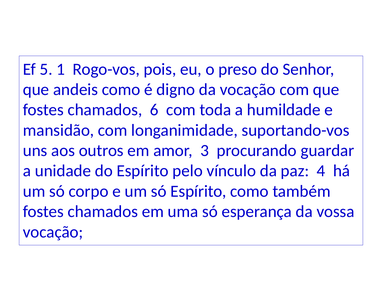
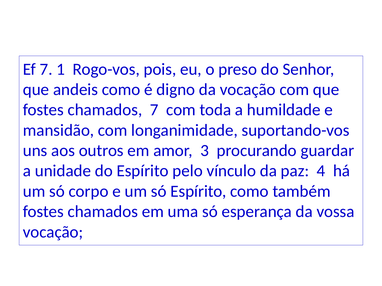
Ef 5: 5 -> 7
chamados 6: 6 -> 7
